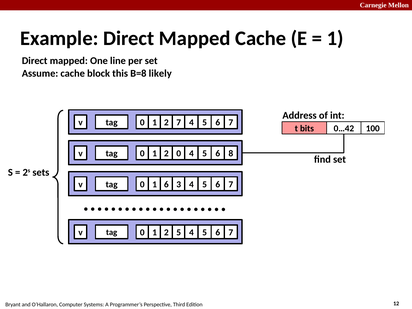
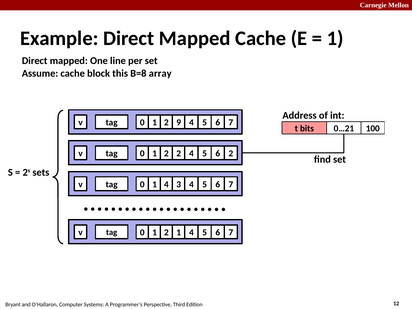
likely: likely -> array
v 7: 7 -> 9
0…42: 0…42 -> 0…21
v 0: 0 -> 2
2 8: 8 -> 2
1 6: 6 -> 4
v 5: 5 -> 1
